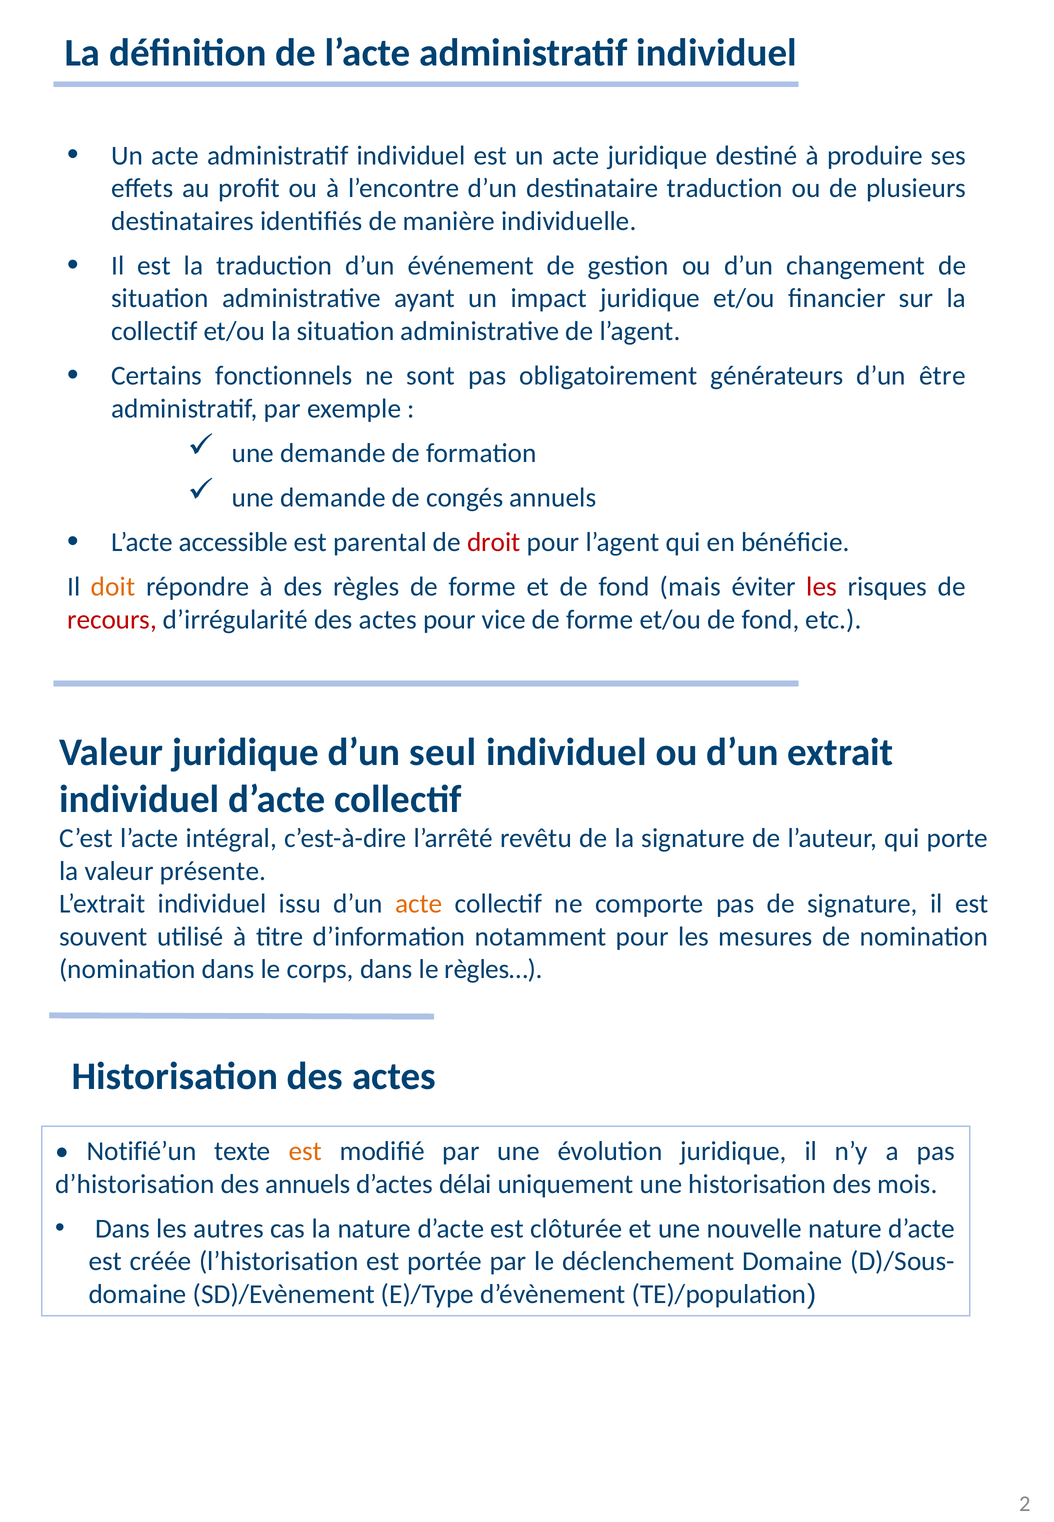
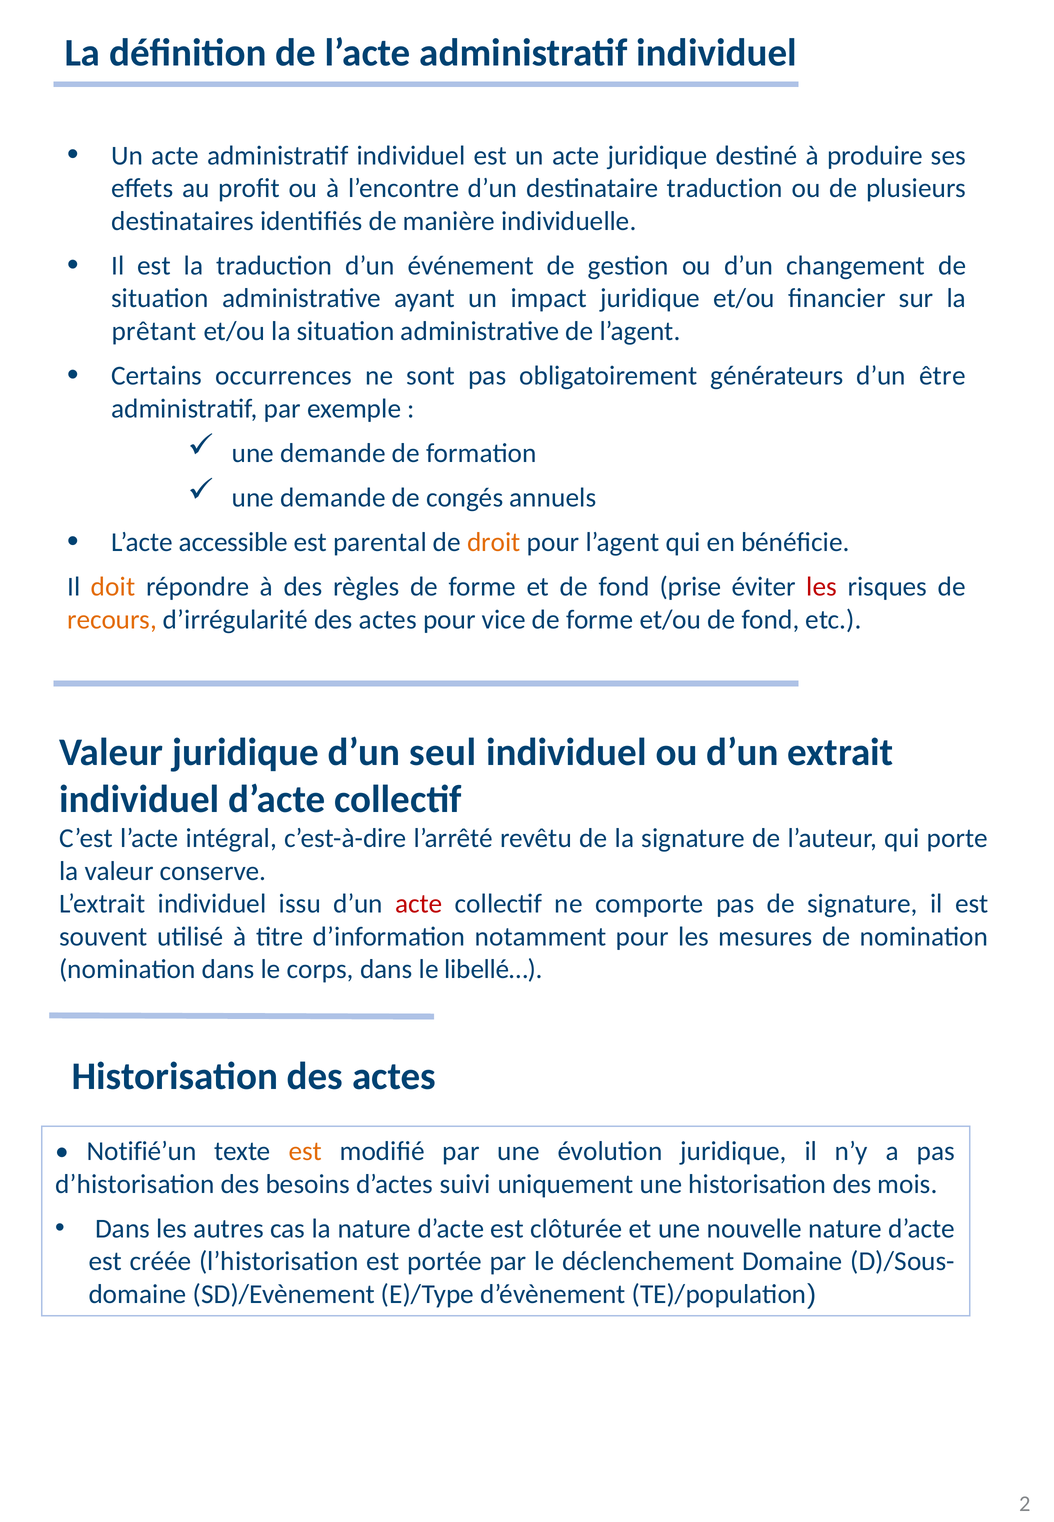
collectif at (154, 331): collectif -> prêtant
fonctionnels: fonctionnels -> occurrences
droit colour: red -> orange
mais: mais -> prise
recours colour: red -> orange
présente: présente -> conserve
acte at (419, 904) colour: orange -> red
règles…: règles… -> libellé…
des annuels: annuels -> besoins
délai: délai -> suivi
